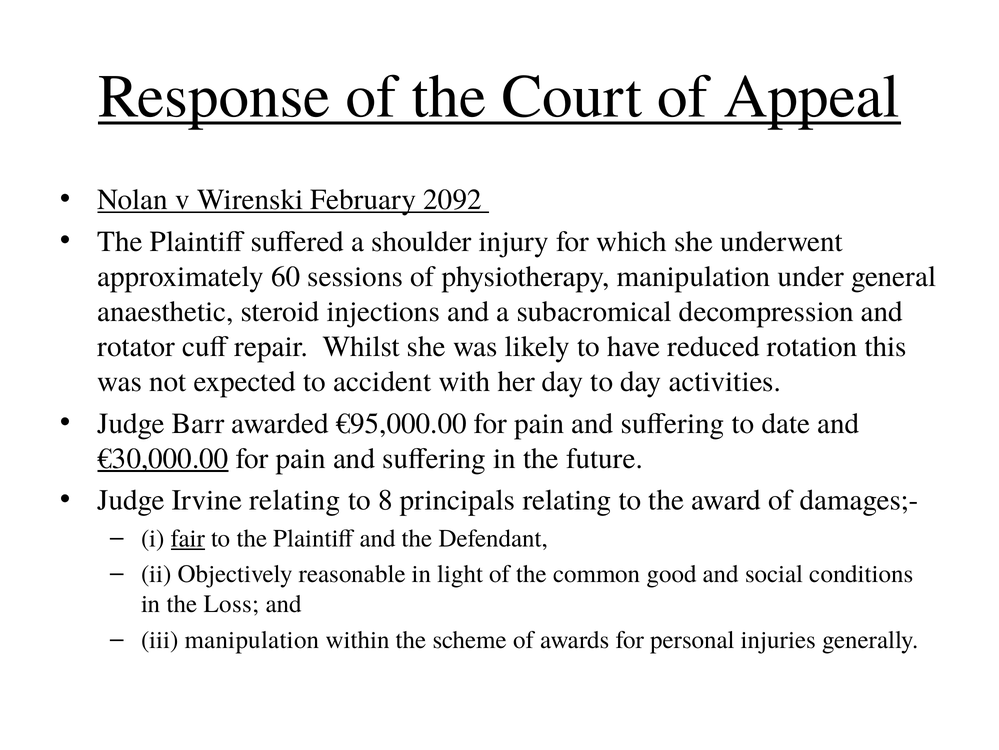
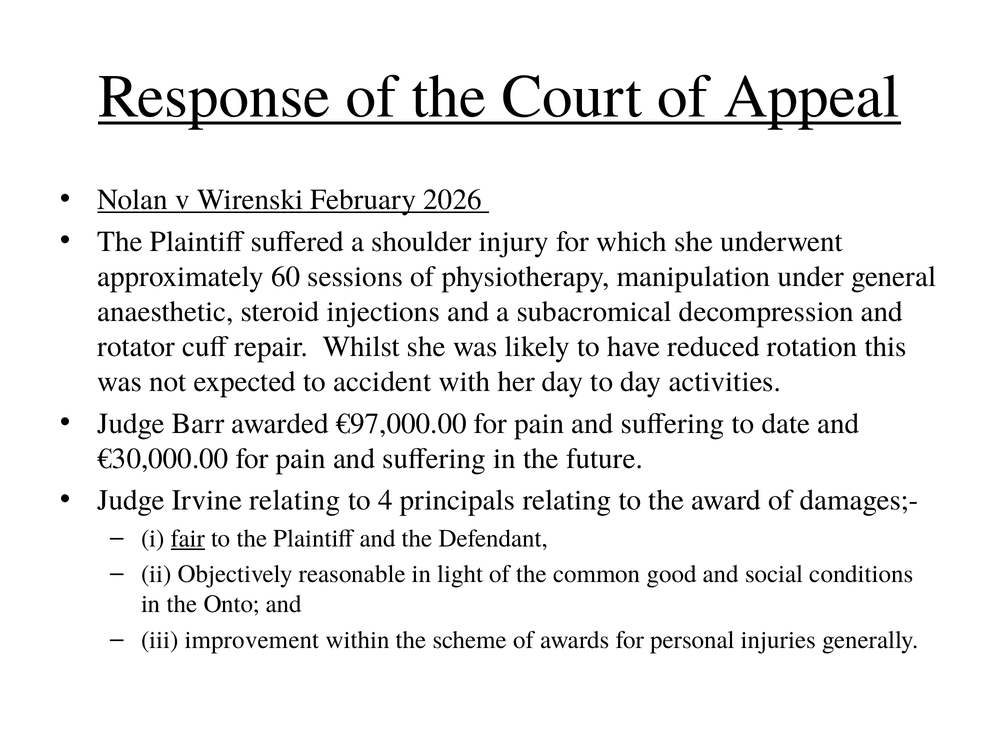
2092: 2092 -> 2026
€95,000.00: €95,000.00 -> €97,000.00
€30,000.00 underline: present -> none
8: 8 -> 4
Loss: Loss -> Onto
iii manipulation: manipulation -> improvement
